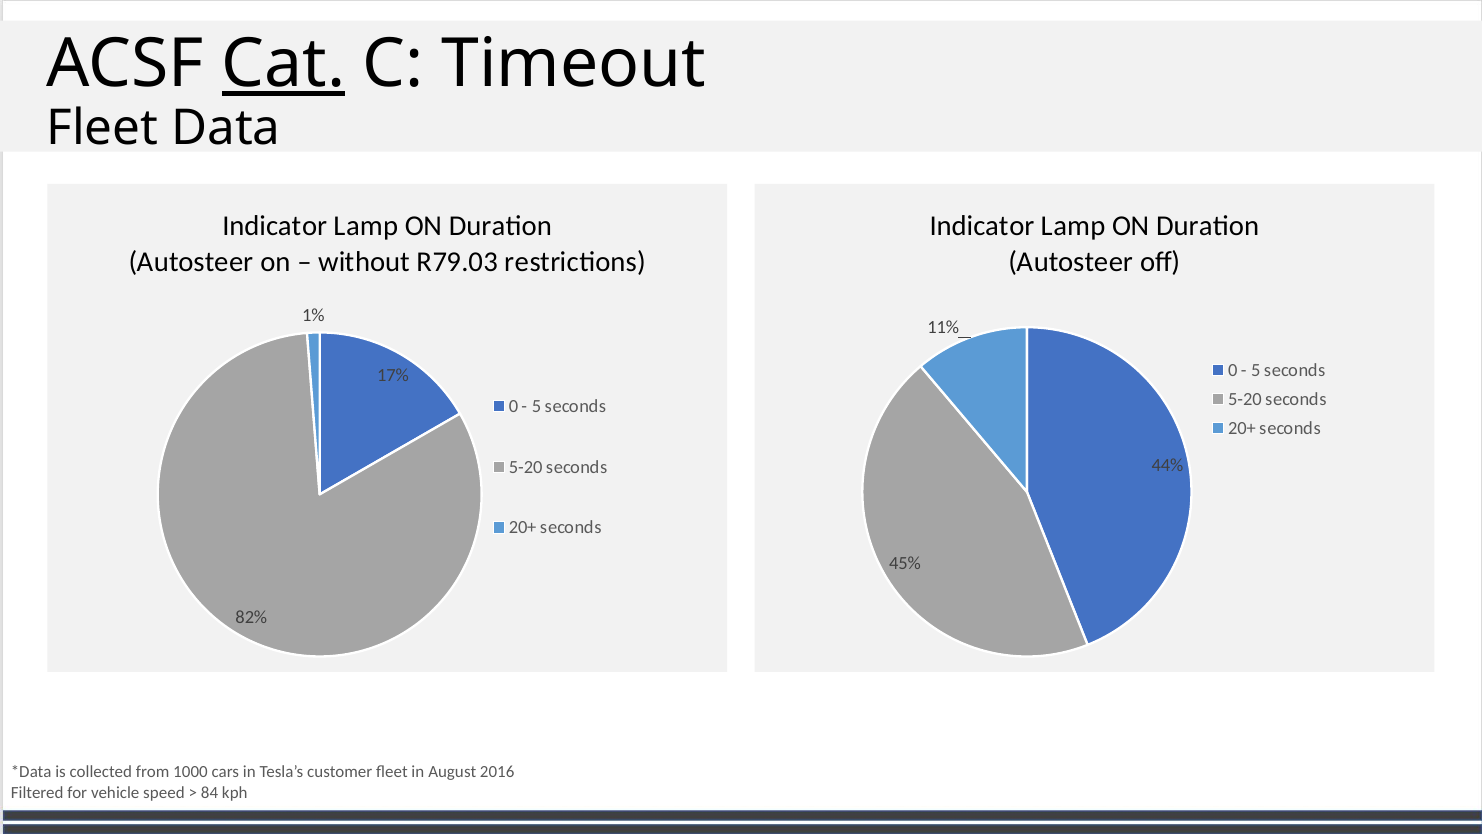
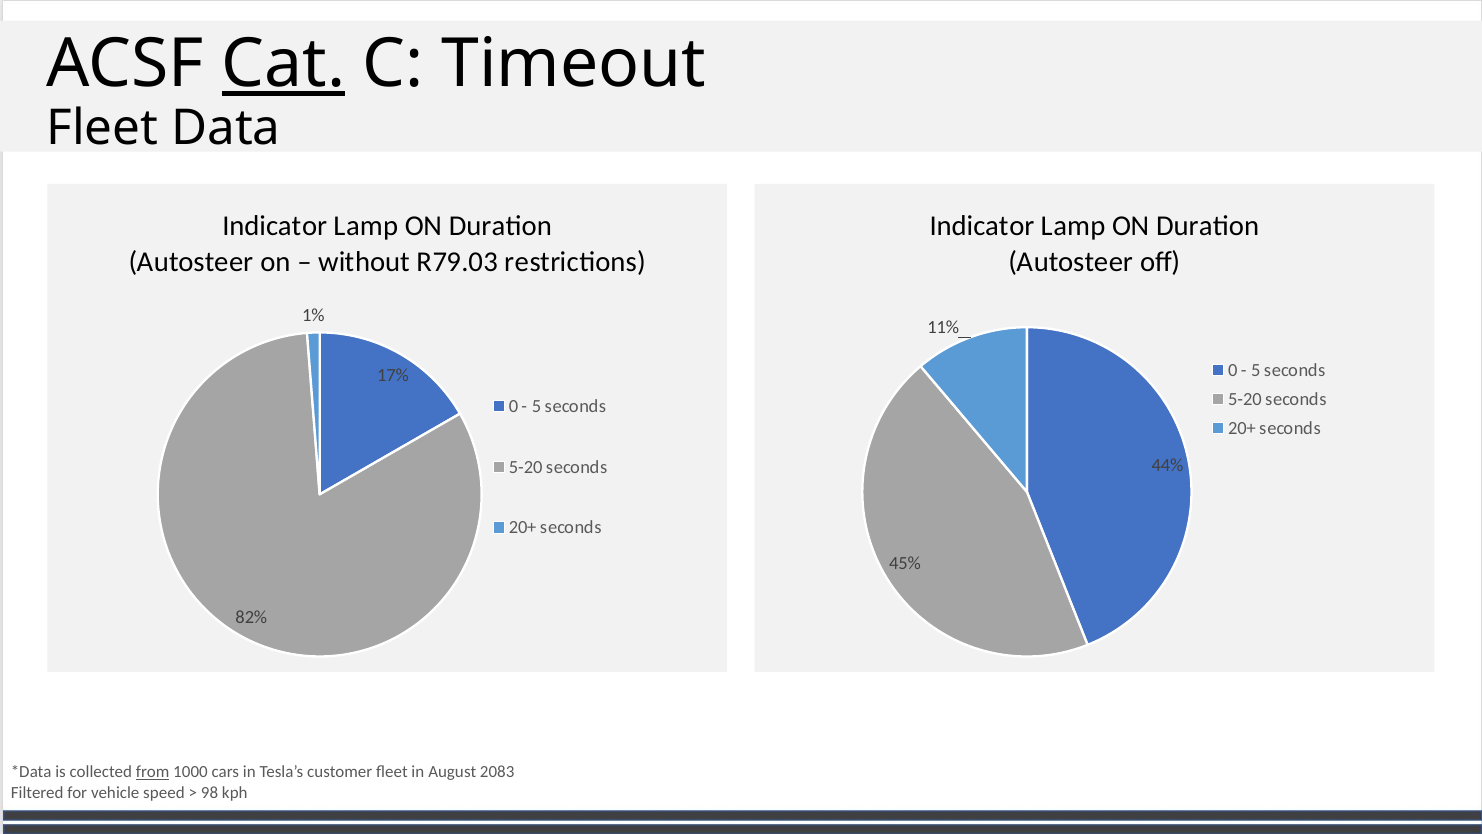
from underline: none -> present
2016: 2016 -> 2083
84: 84 -> 98
